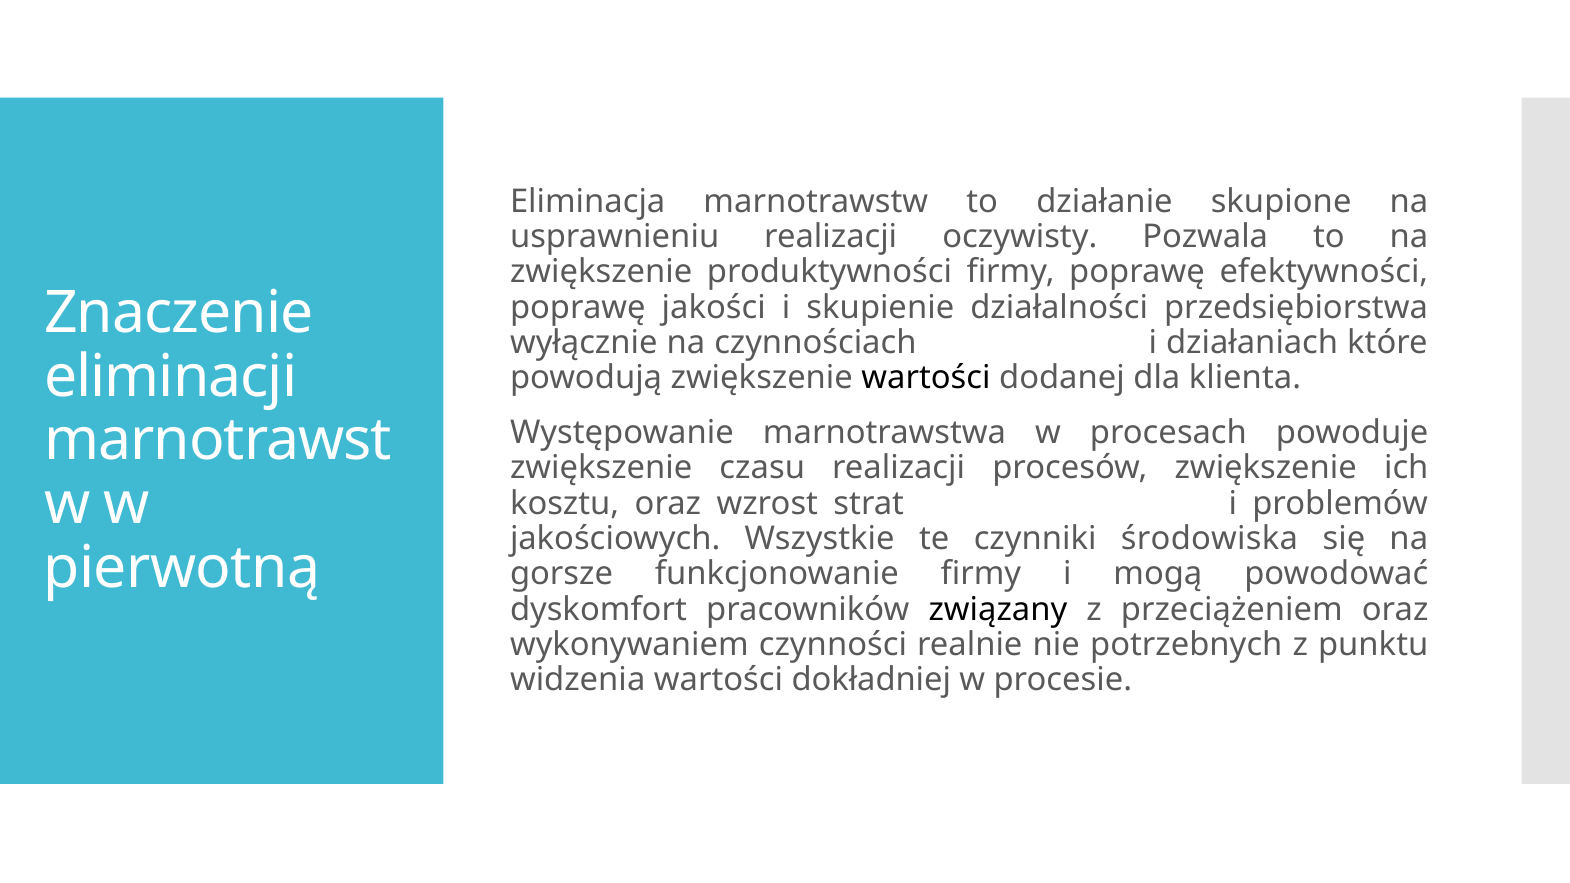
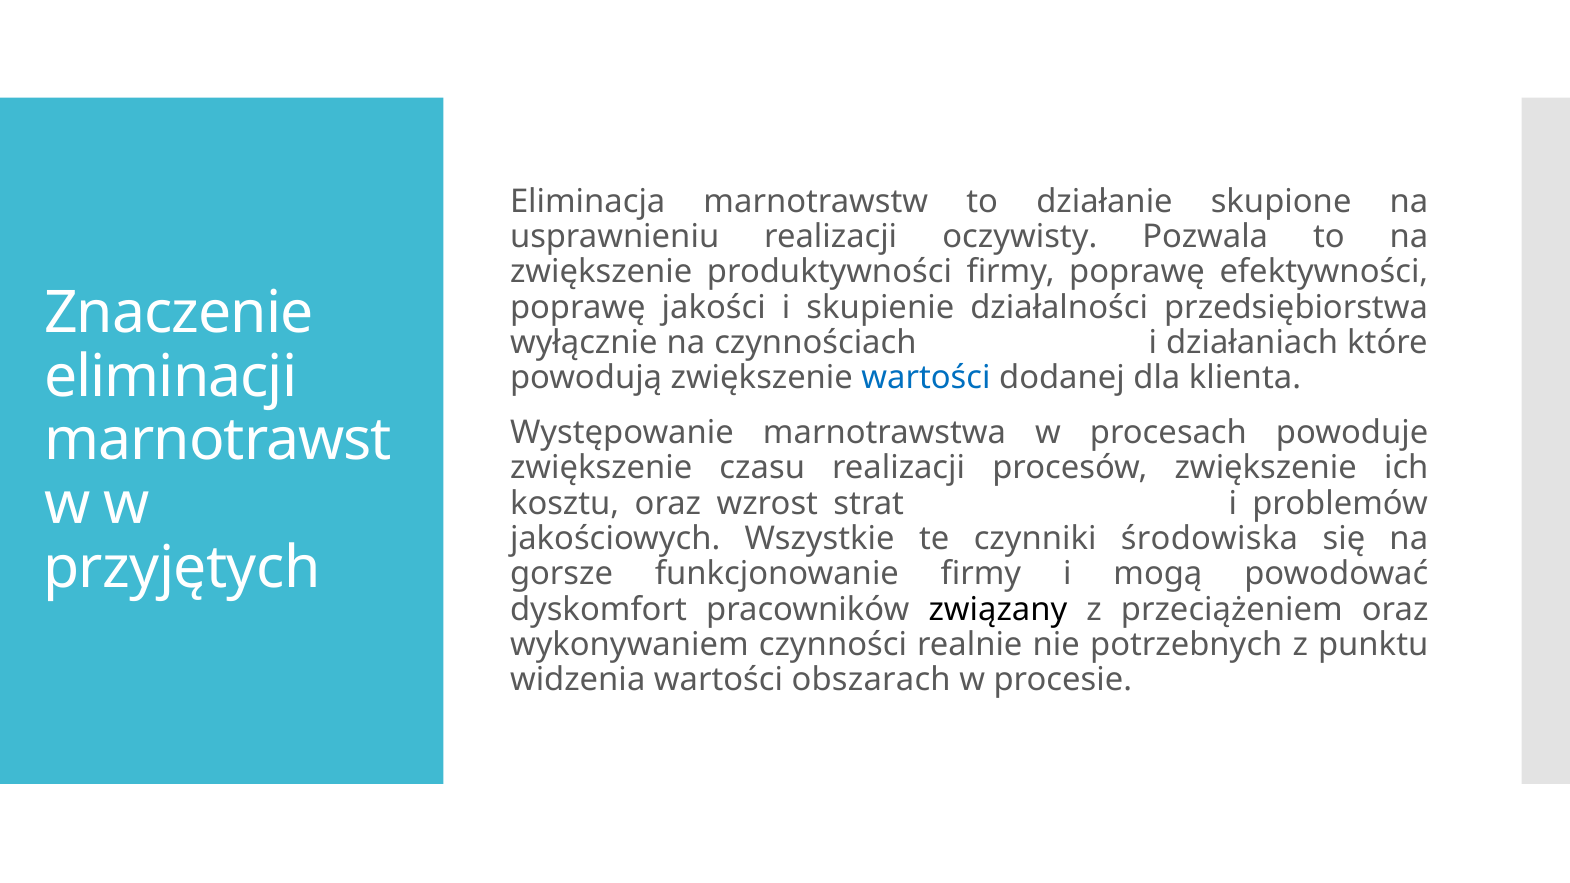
wartości at (926, 378) colour: black -> blue
pierwotną: pierwotną -> przyjętych
dokładniej: dokładniej -> obszarach
